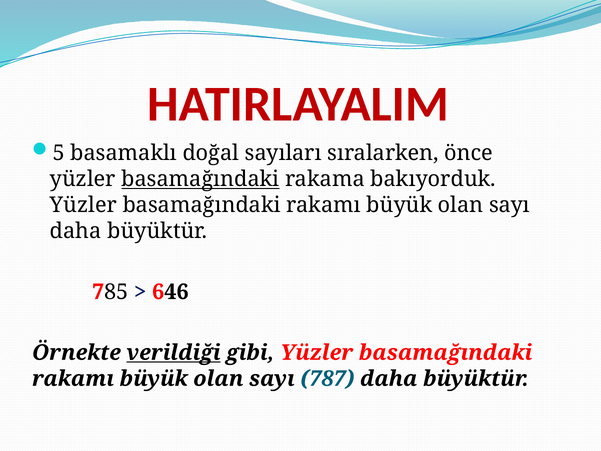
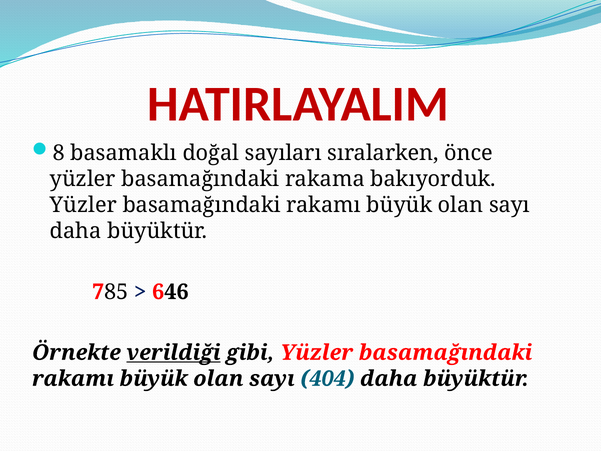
5: 5 -> 8
basamağındaki at (200, 179) underline: present -> none
787: 787 -> 404
